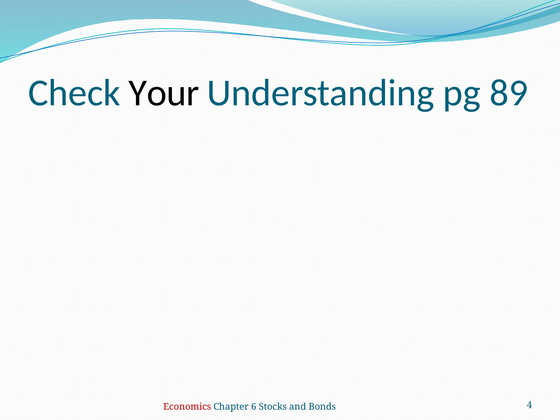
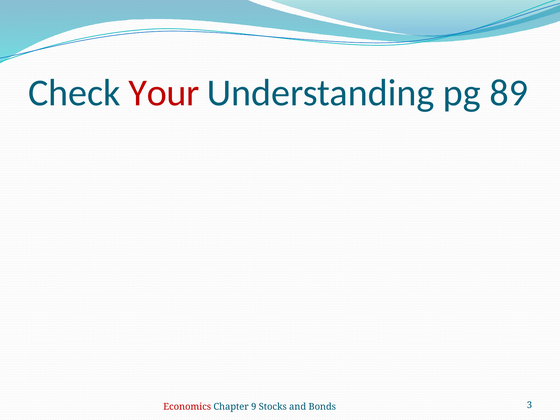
Your colour: black -> red
6: 6 -> 9
4: 4 -> 3
